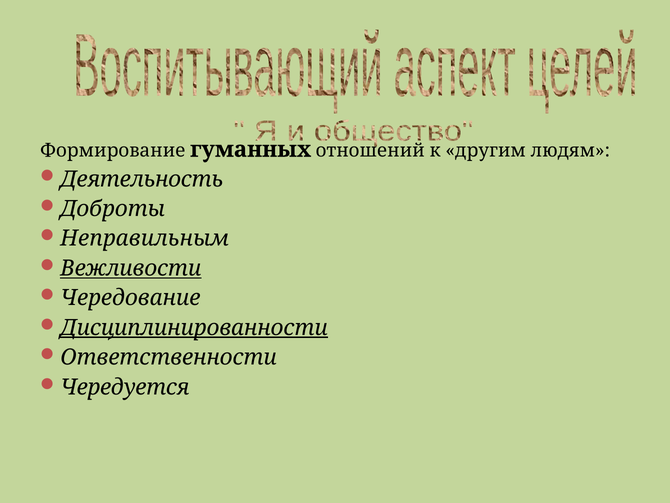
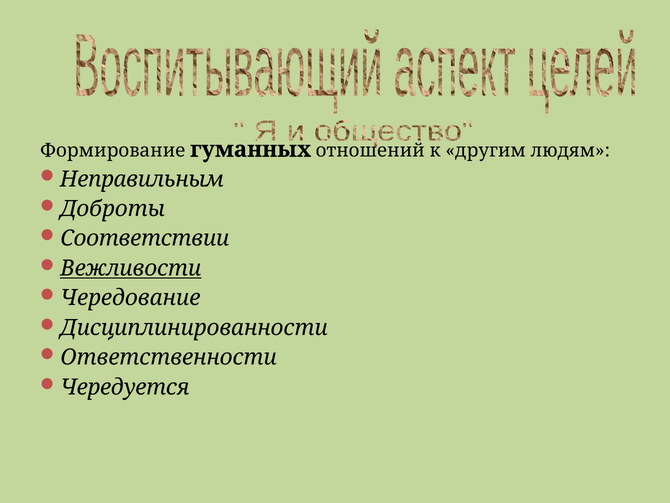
Деятельность: Деятельность -> Неправильным
Неправильным: Неправильным -> Соответствии
Дисциплинированности underline: present -> none
